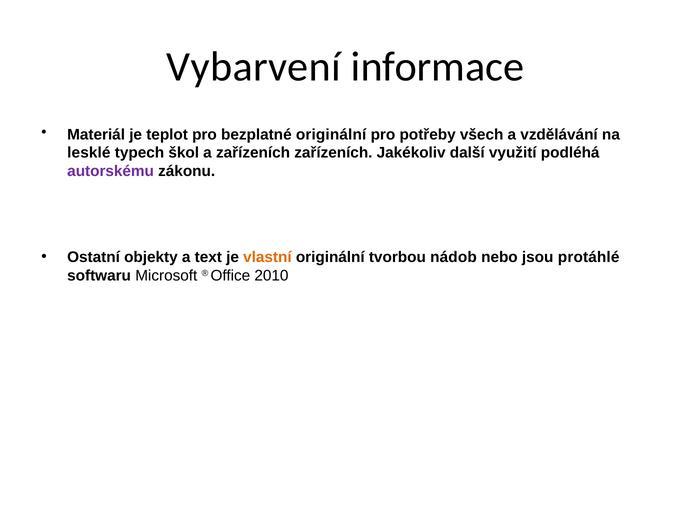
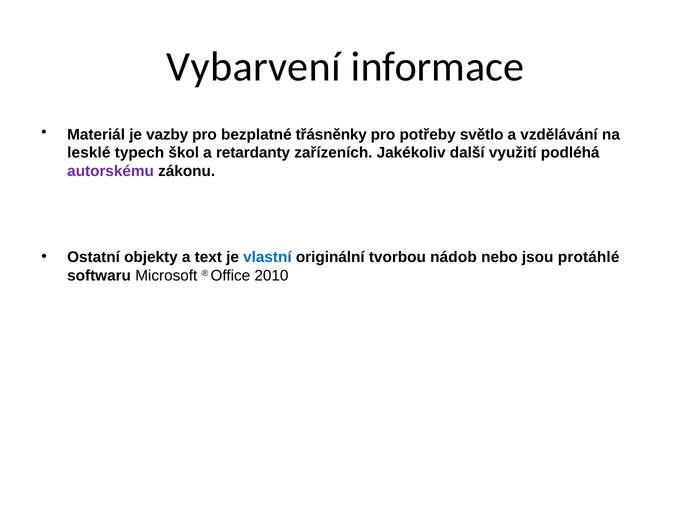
teplot: teplot -> vazby
bezplatné originální: originální -> třásněnky
všech: všech -> světlo
a zařízeních: zařízeních -> retardanty
vlastní colour: orange -> blue
